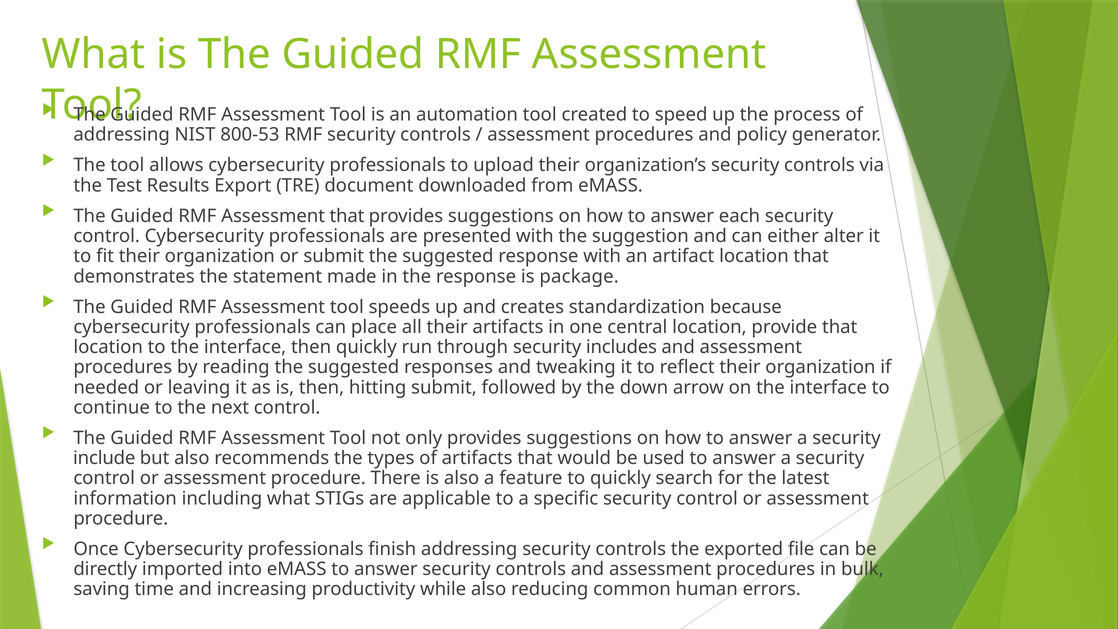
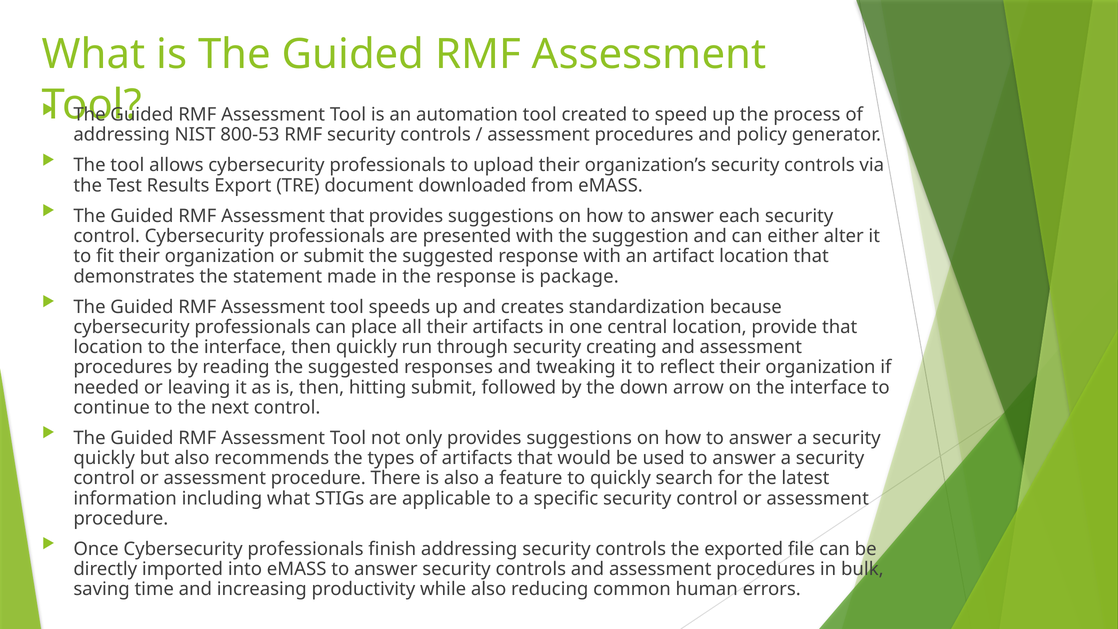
includes: includes -> creating
include at (104, 458): include -> quickly
